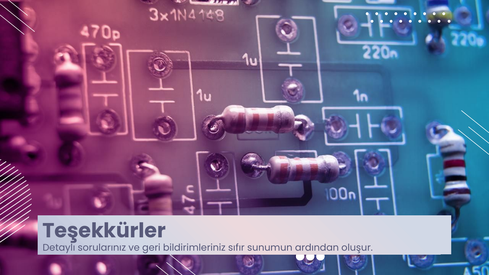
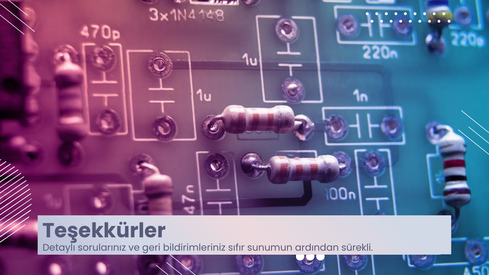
oluşur: oluşur -> sürekli
